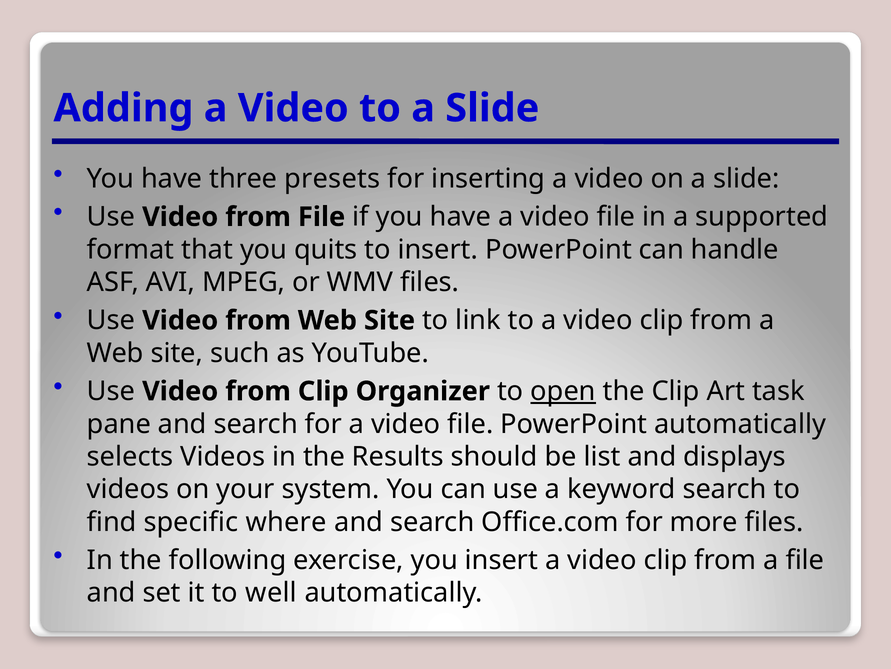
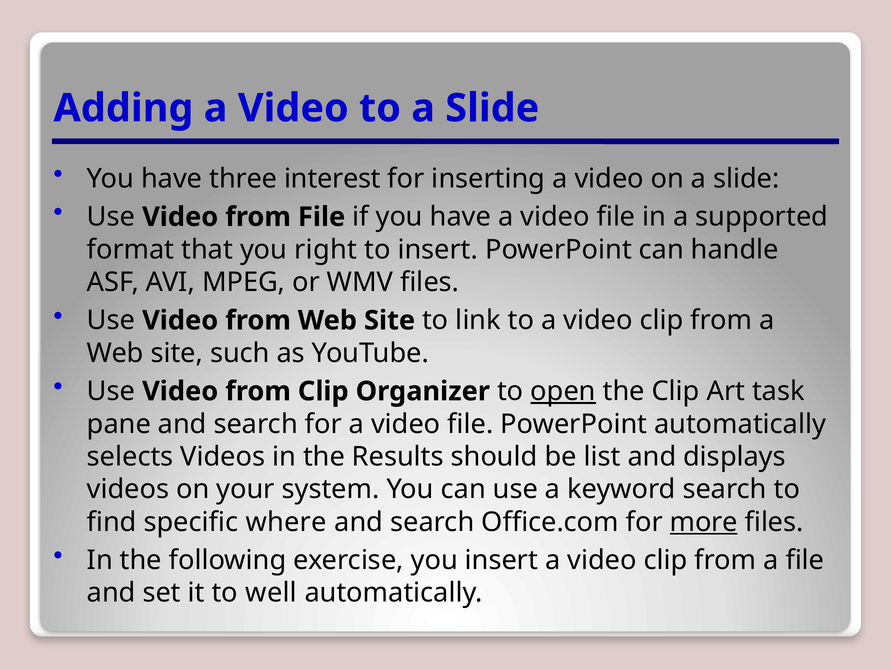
presets: presets -> interest
quits: quits -> right
more underline: none -> present
